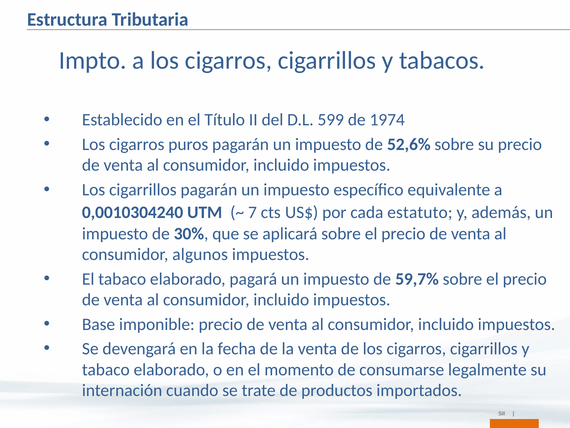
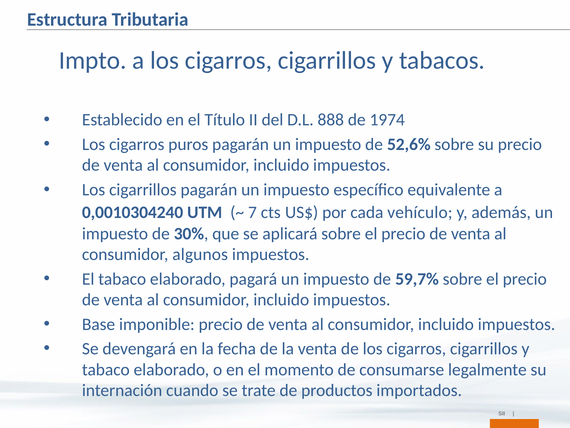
599: 599 -> 888
estatuto: estatuto -> vehículo
